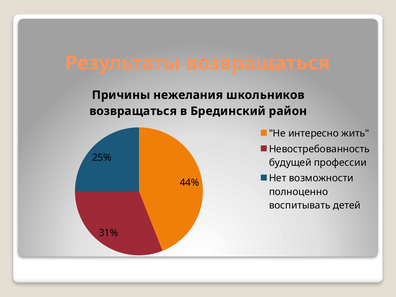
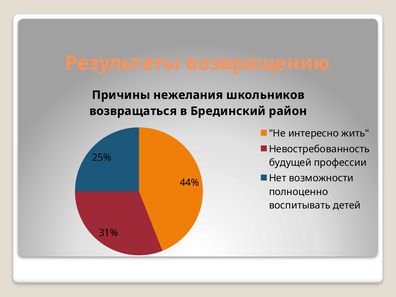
Результаты возвращаться: возвращаться -> возвращению
